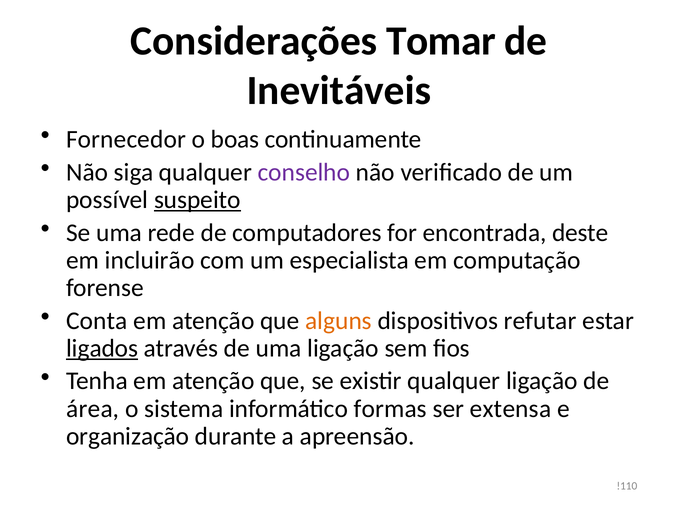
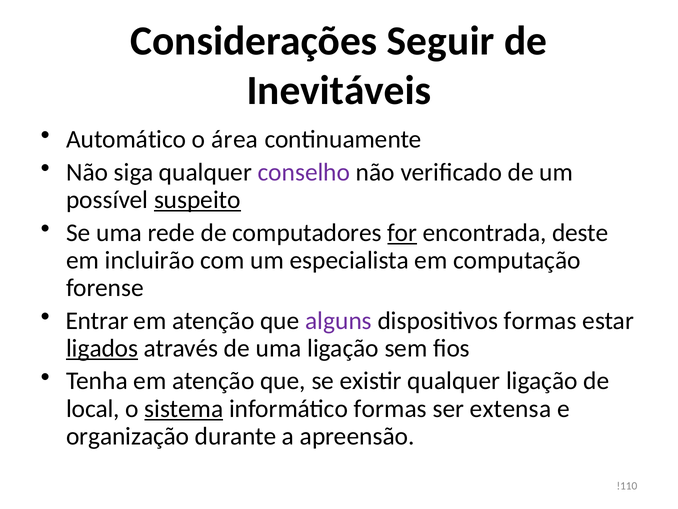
Tomar: Tomar -> Seguir
Fornecedor: Fornecedor -> Automático
boas: boas -> área
for underline: none -> present
Conta: Conta -> Entrar
alguns colour: orange -> purple
dispositivos refutar: refutar -> formas
área: área -> local
sistema underline: none -> present
